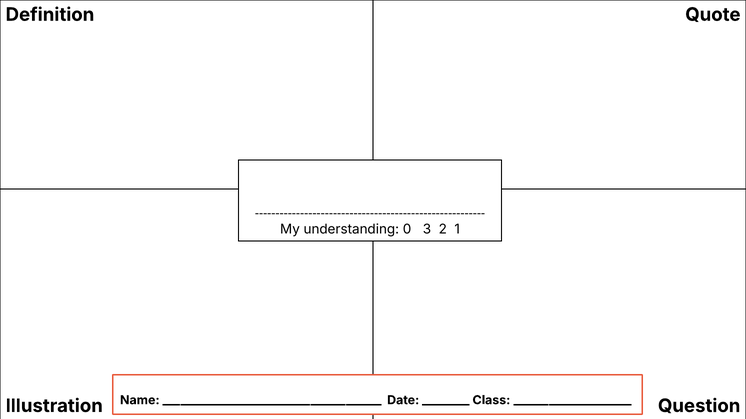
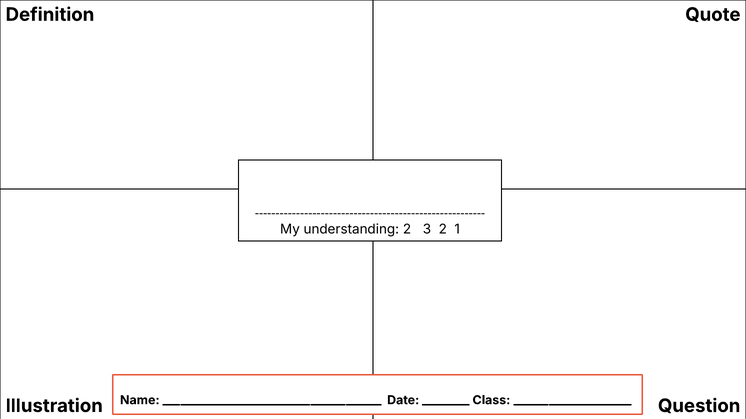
understanding 0: 0 -> 2
